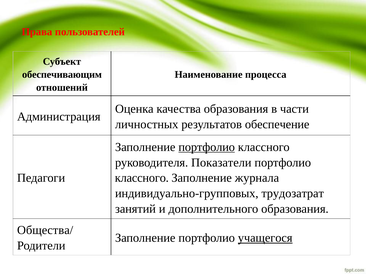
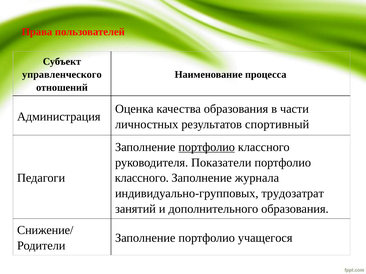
обеспечивающим: обеспечивающим -> управленческого
обеспечение: обеспечение -> спортивный
Общества/: Общества/ -> Снижение/
учащегося underline: present -> none
